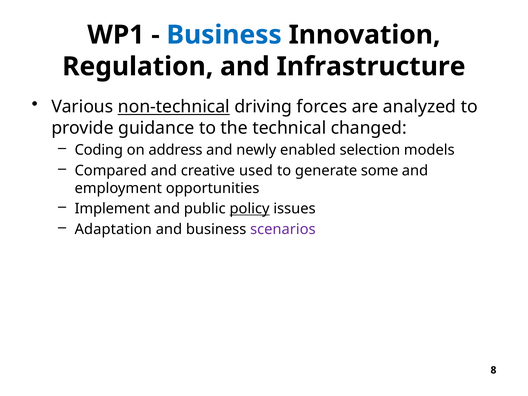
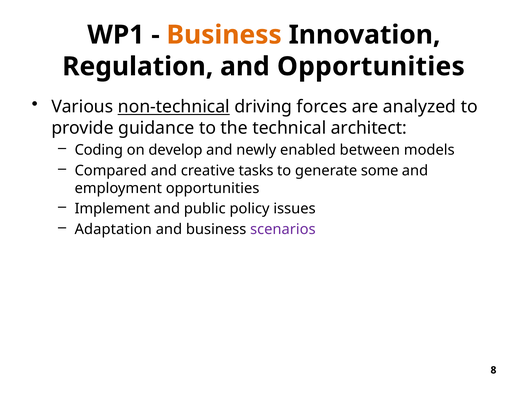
Business at (224, 35) colour: blue -> orange
and Infrastructure: Infrastructure -> Opportunities
changed: changed -> architect
address: address -> develop
selection: selection -> between
used: used -> tasks
policy underline: present -> none
